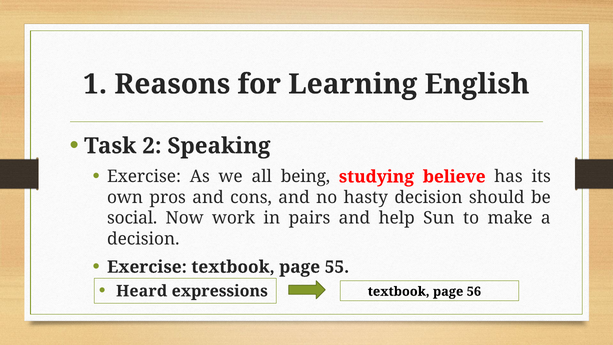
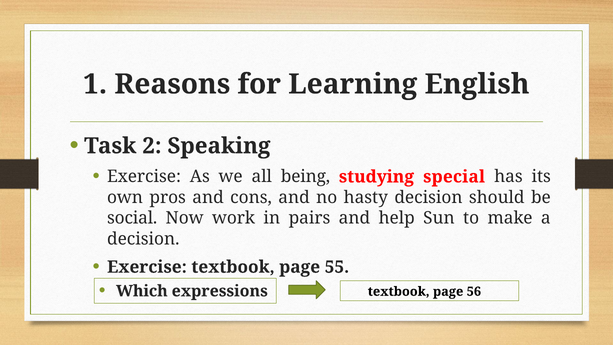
believe: believe -> special
Heard: Heard -> Which
